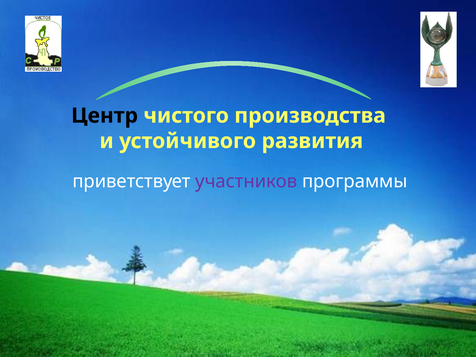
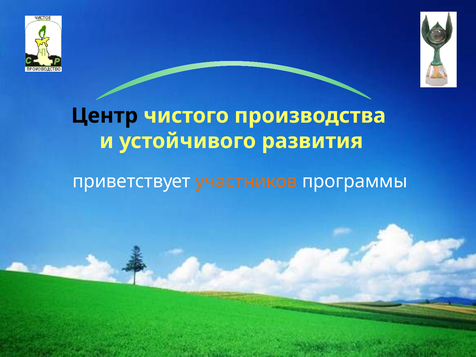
участников colour: purple -> orange
